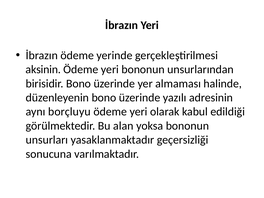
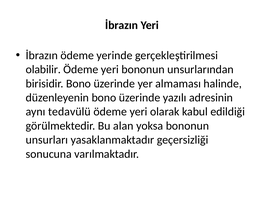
aksinin: aksinin -> olabilir
borçluyu: borçluyu -> tedavülü
